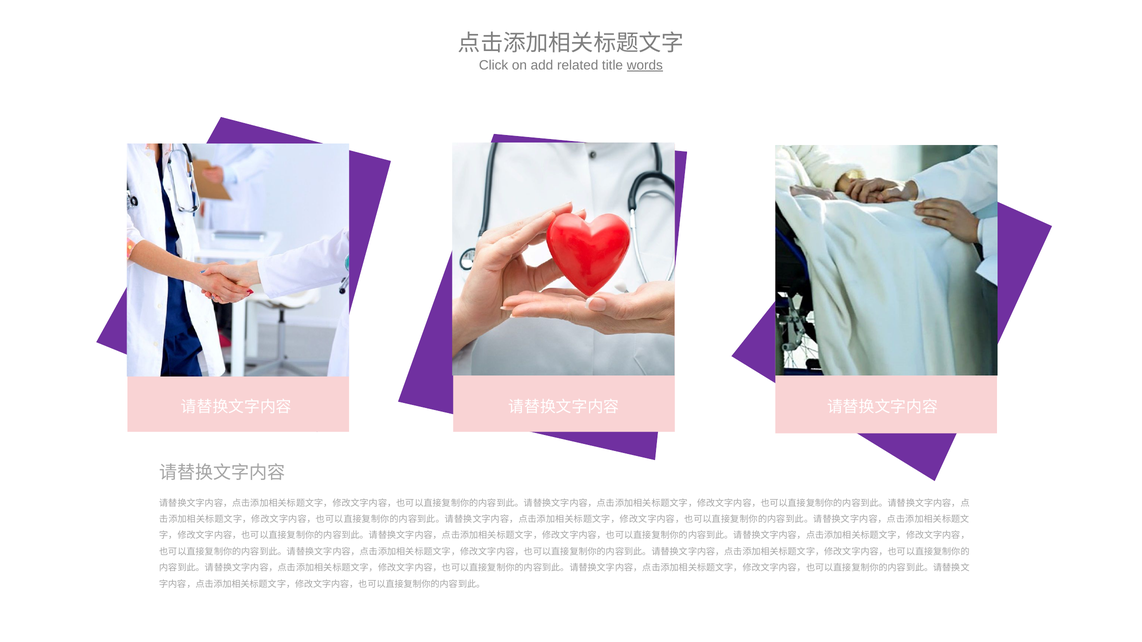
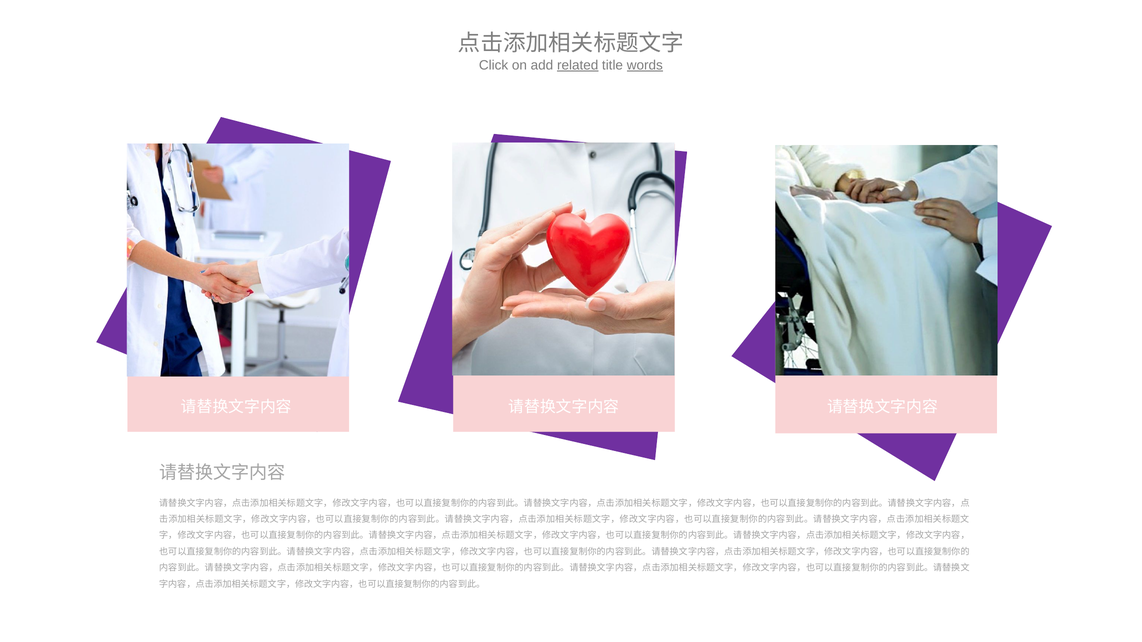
related underline: none -> present
